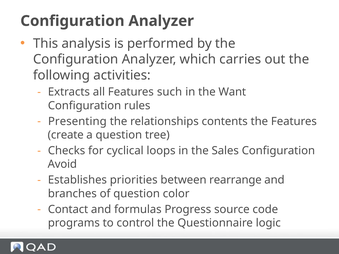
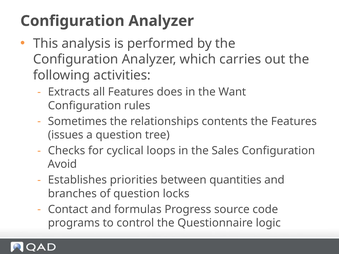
such: such -> does
Presenting: Presenting -> Sometimes
create: create -> issues
rearrange: rearrange -> quantities
color: color -> locks
